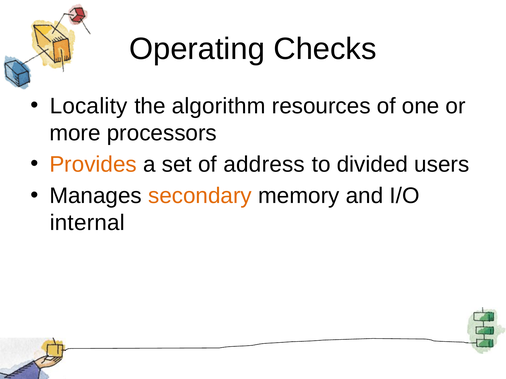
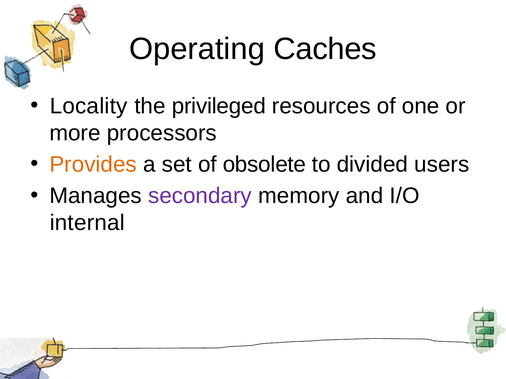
Checks: Checks -> Caches
algorithm: algorithm -> privileged
address: address -> obsolete
secondary colour: orange -> purple
